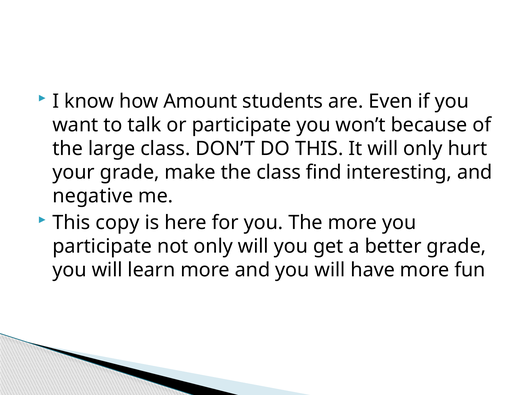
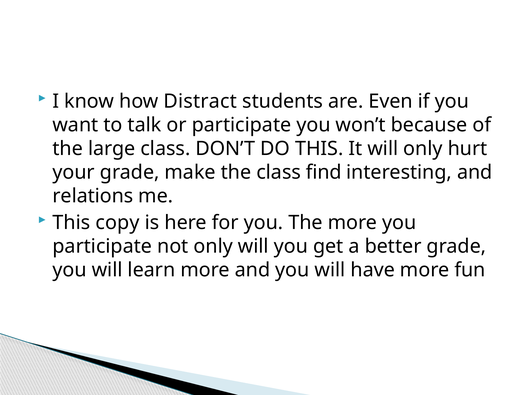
Amount: Amount -> Distract
negative: negative -> relations
